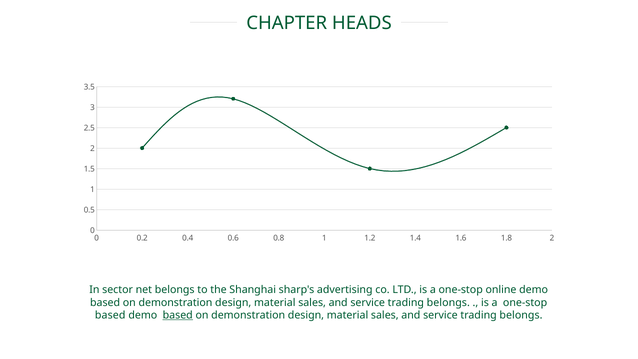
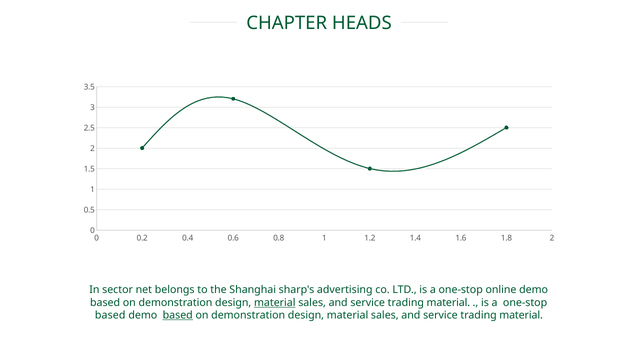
material at (275, 302) underline: none -> present
belongs at (448, 302): belongs -> material
belongs at (521, 315): belongs -> material
